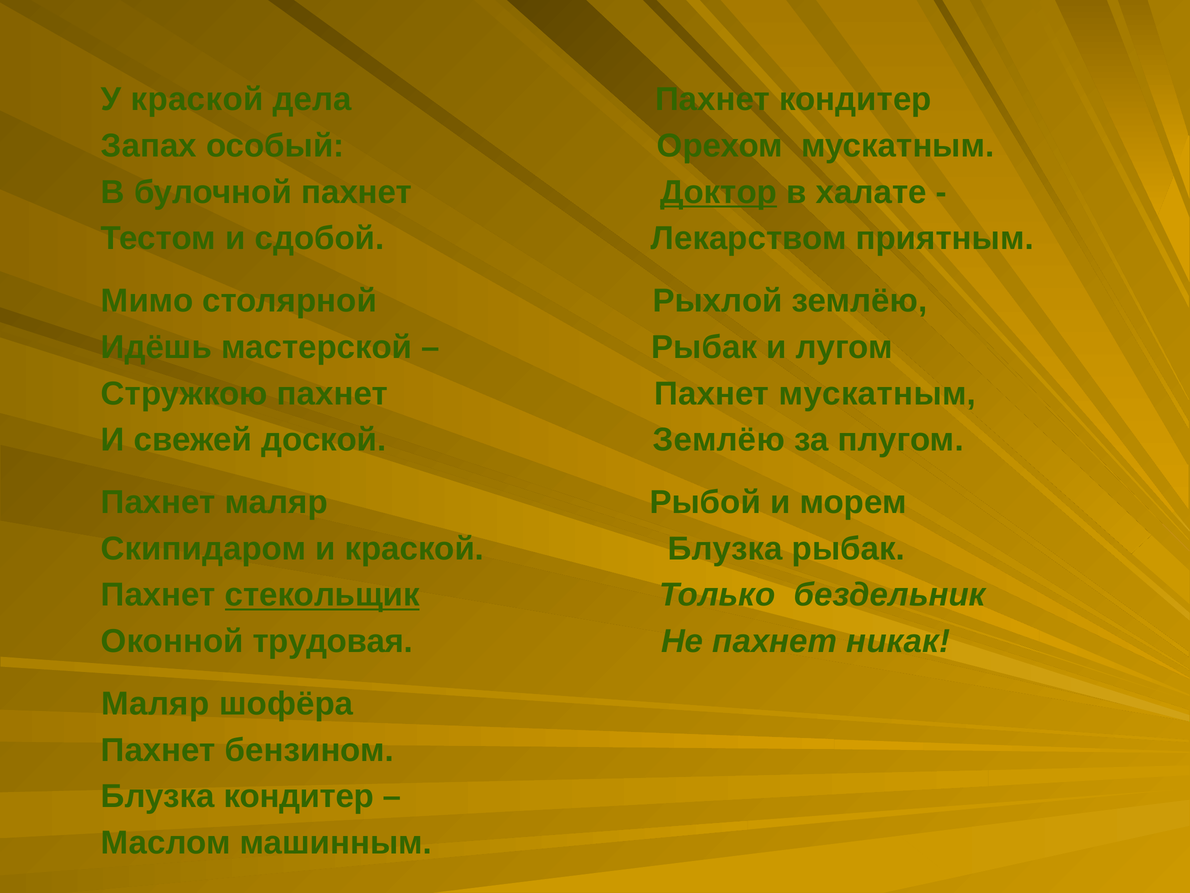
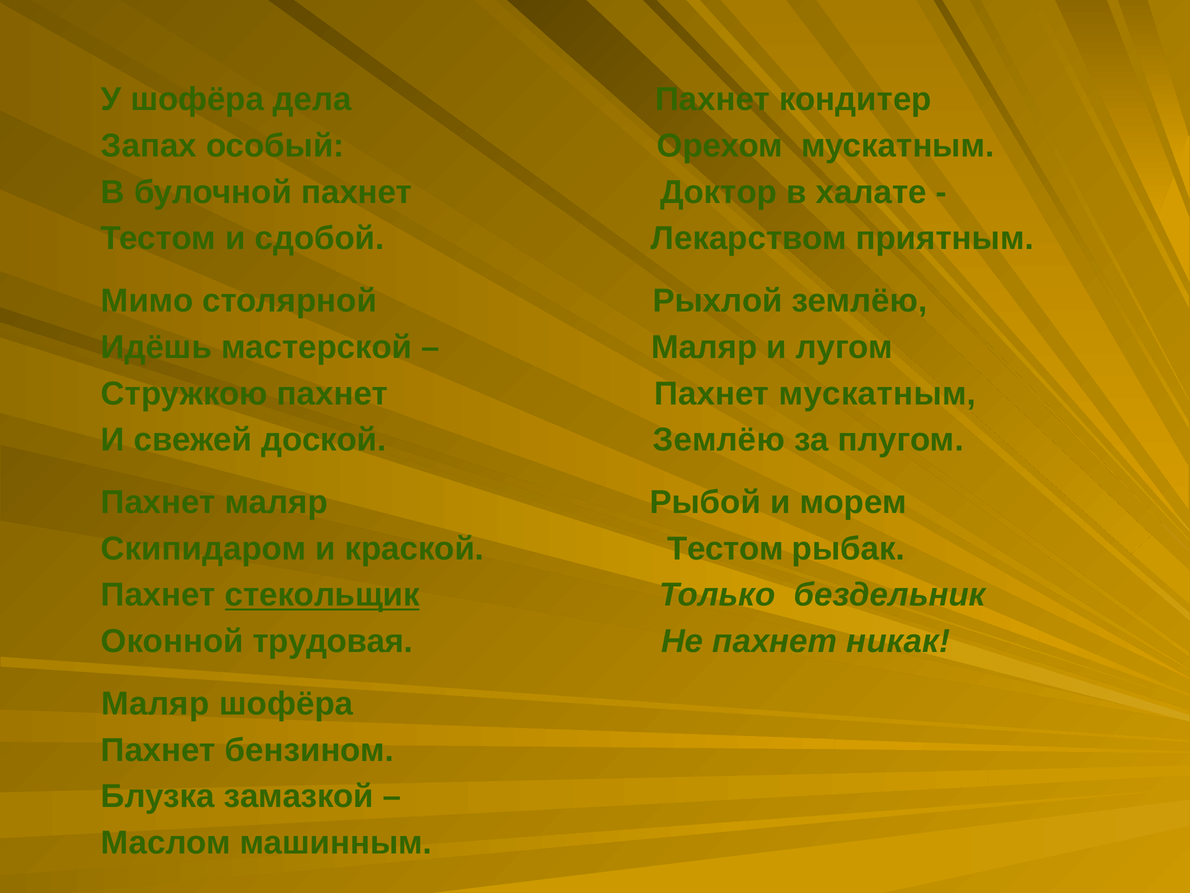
У краской: краской -> шофёра
Доктор underline: present -> none
Рыбак at (704, 347): Рыбак -> Маляр
краской Блузка: Блузка -> Тестом
Блузка кондитер: кондитер -> замазкой
